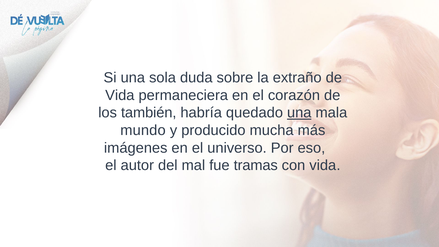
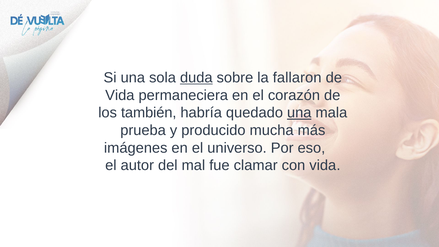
duda underline: none -> present
extraño: extraño -> fallaron
mundo: mundo -> prueba
tramas: tramas -> clamar
